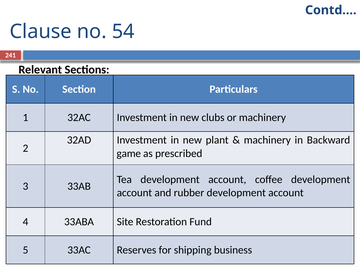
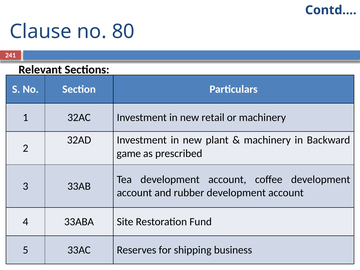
54: 54 -> 80
clubs: clubs -> retail
